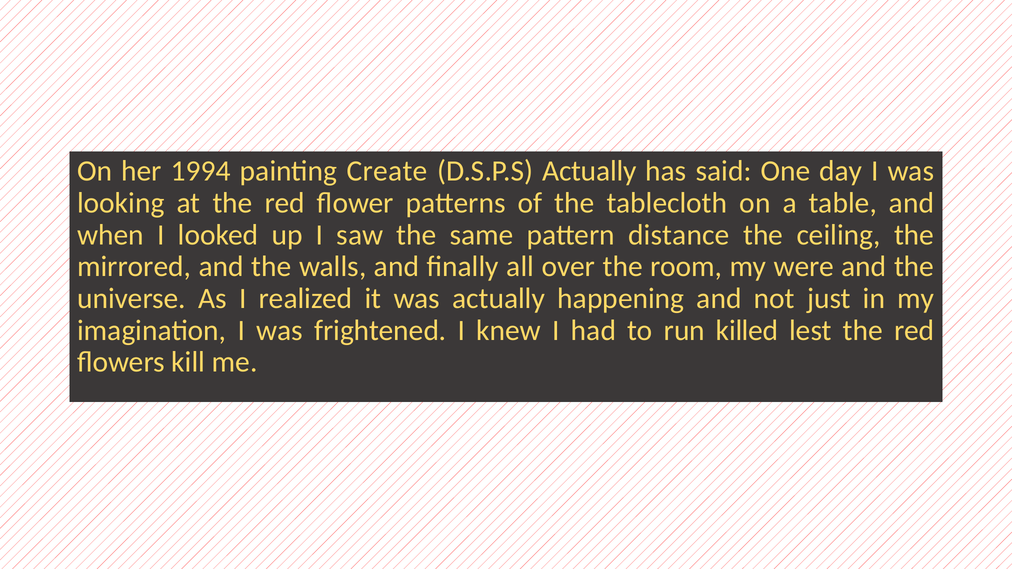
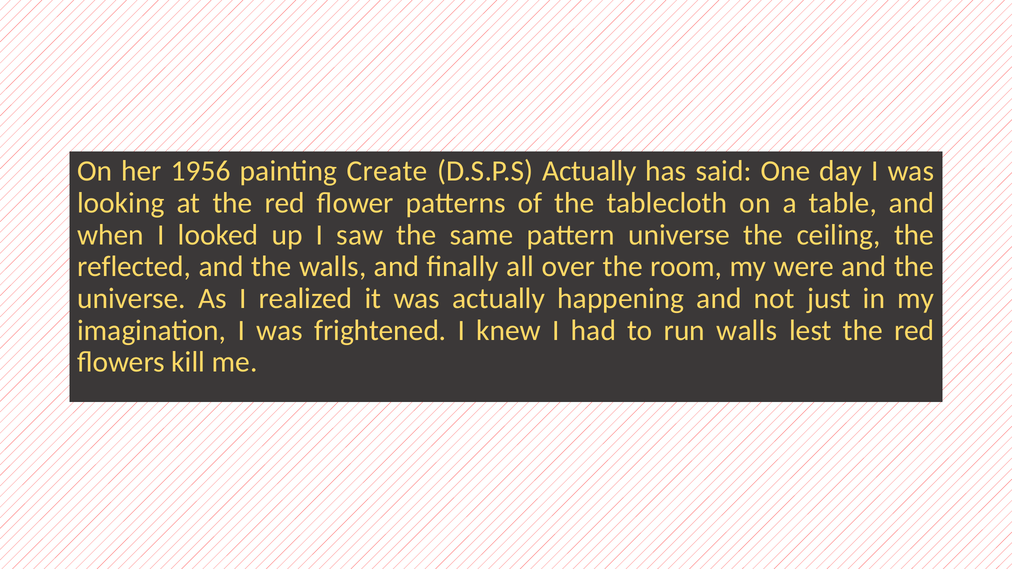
1994: 1994 -> 1956
pattern distance: distance -> universe
mirrored: mirrored -> reflected
run killed: killed -> walls
